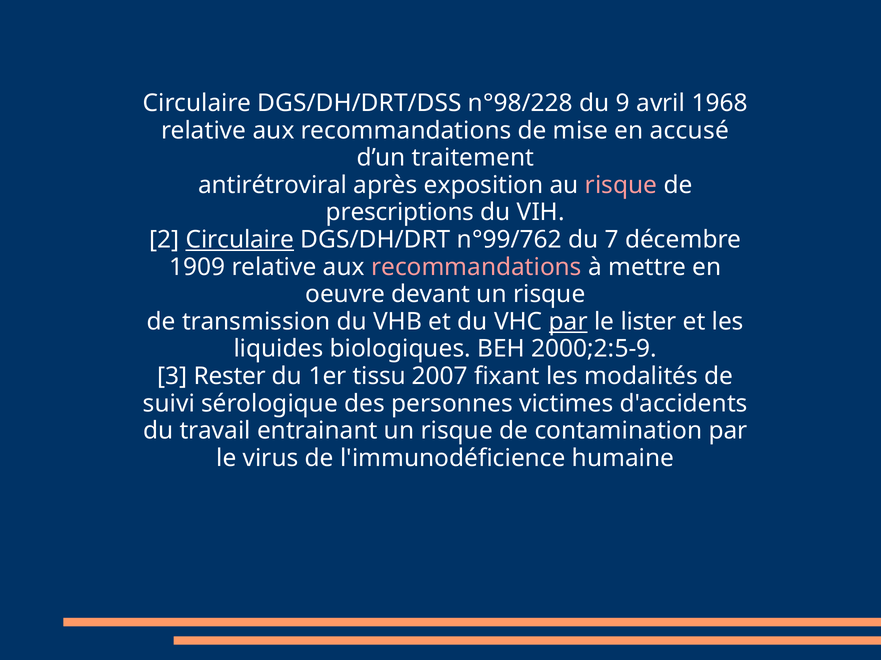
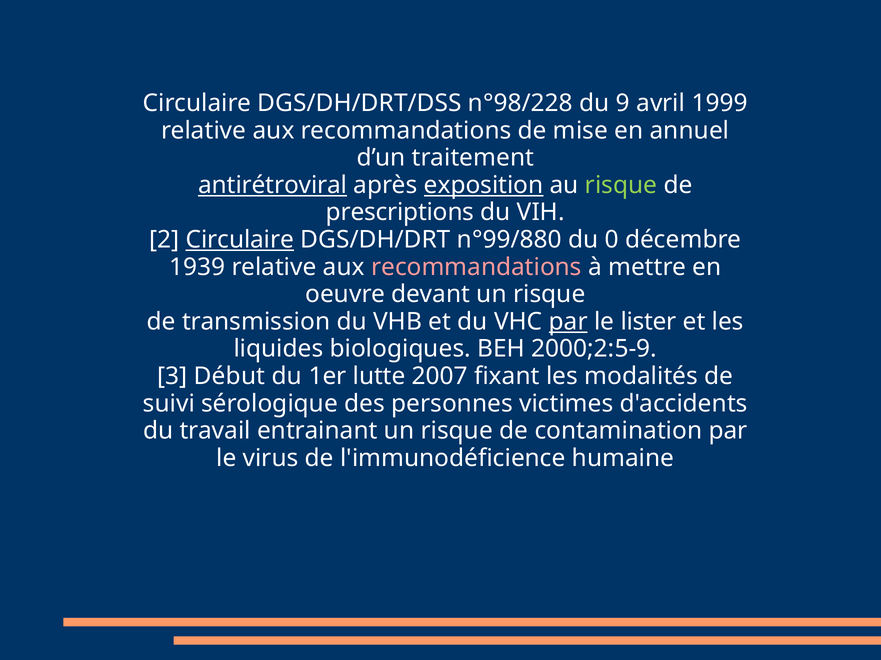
1968: 1968 -> 1999
accusé: accusé -> annuel
antirétroviral underline: none -> present
exposition underline: none -> present
risque at (621, 185) colour: pink -> light green
n°99/762: n°99/762 -> n°99/880
7: 7 -> 0
1909: 1909 -> 1939
Rester: Rester -> Début
tissu: tissu -> lutte
